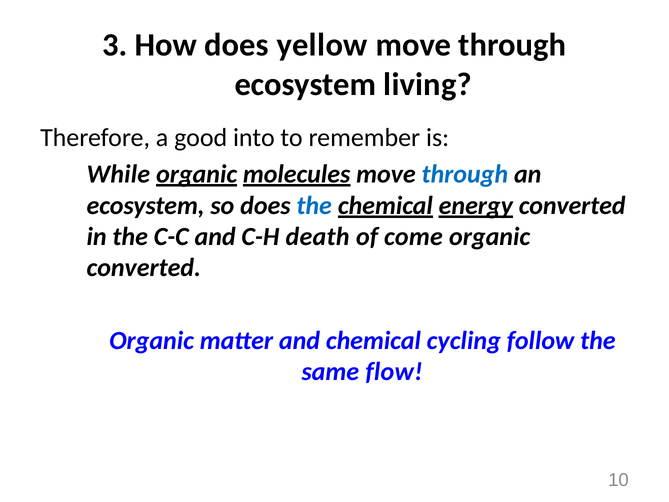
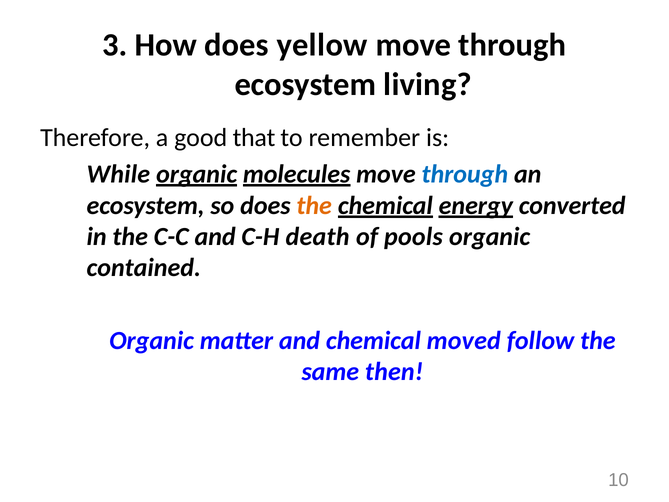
into: into -> that
the at (314, 205) colour: blue -> orange
come: come -> pools
converted at (144, 268): converted -> contained
cycling: cycling -> moved
flow: flow -> then
